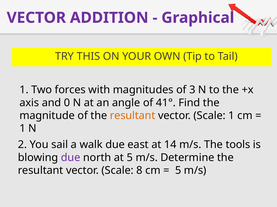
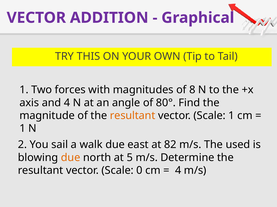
3: 3 -> 8
and 0: 0 -> 4
41°: 41° -> 80°
14: 14 -> 82
tools: tools -> used
due at (71, 158) colour: purple -> orange
8: 8 -> 0
5 at (178, 171): 5 -> 4
